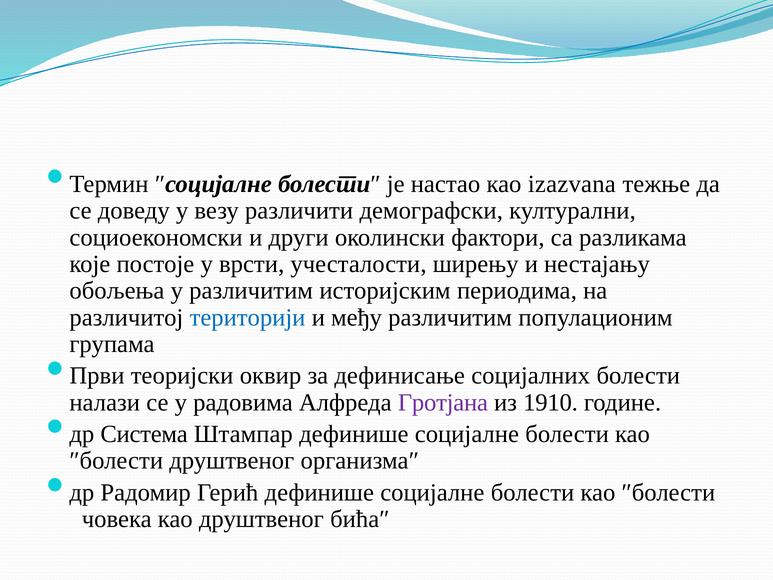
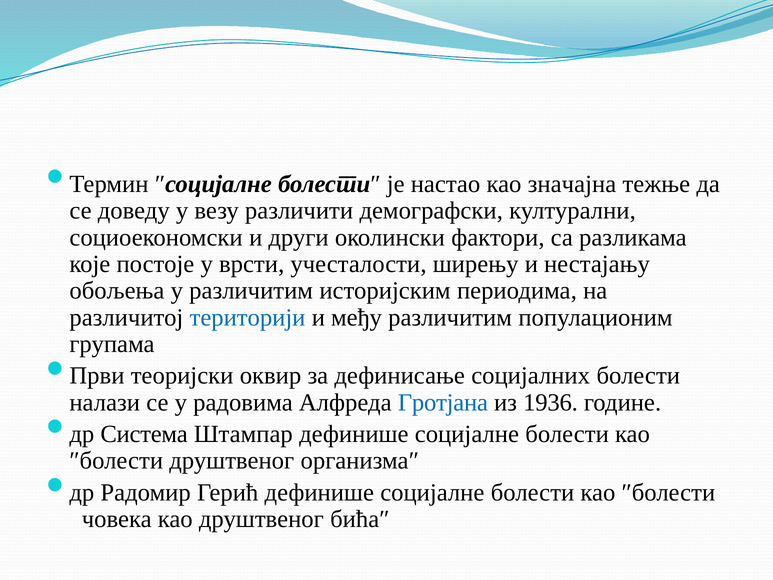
izazvana: izazvana -> значaјна
Гротјана colour: purple -> blue
1910: 1910 -> 1936
